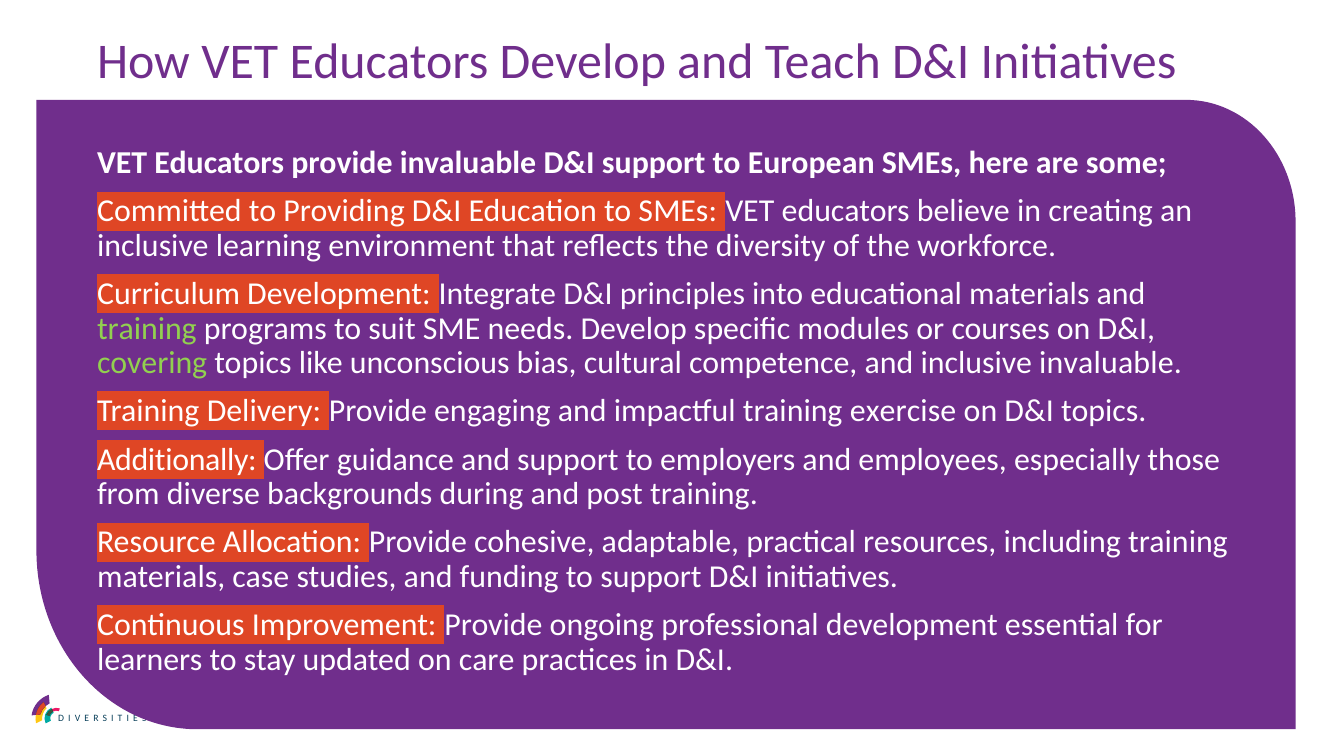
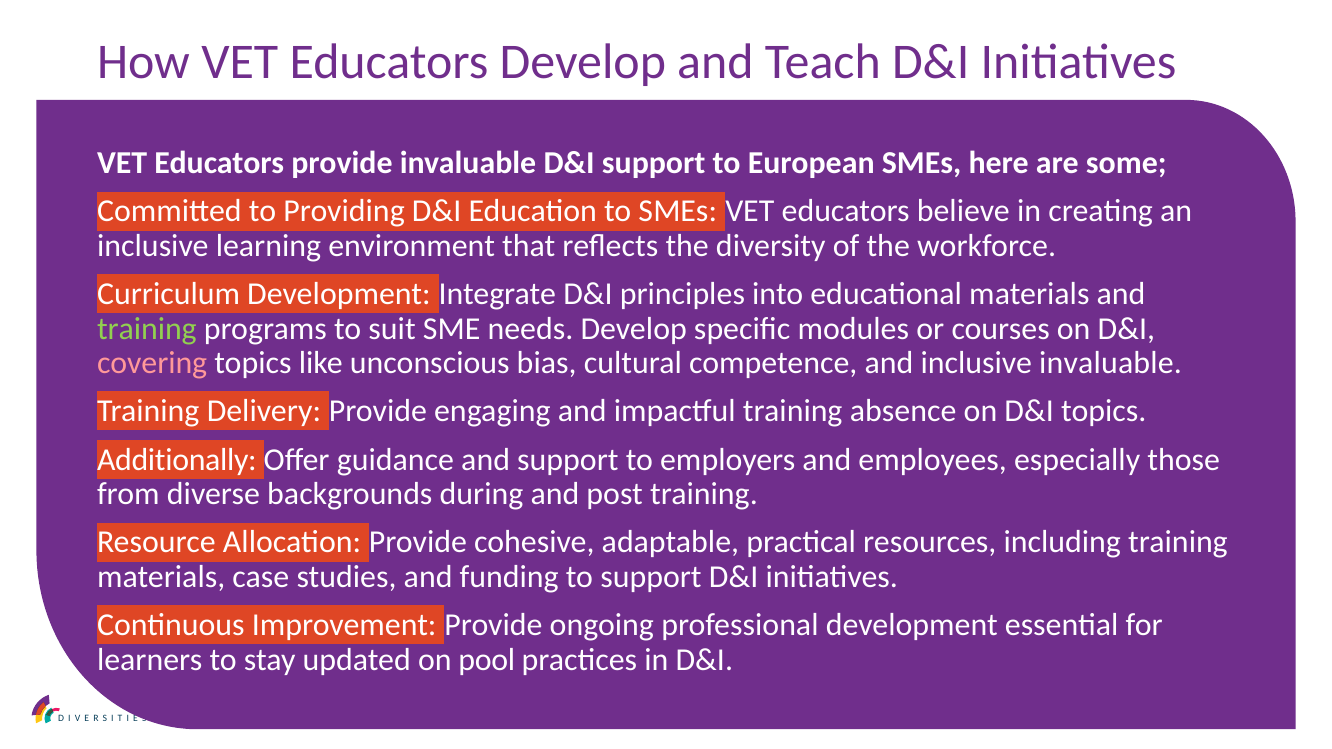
covering colour: light green -> pink
exercise: exercise -> absence
care: care -> pool
